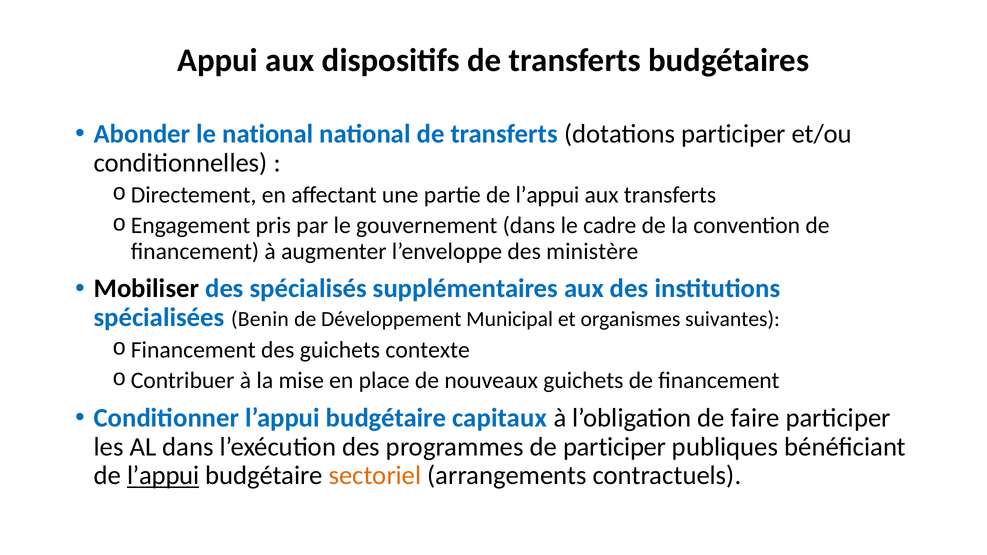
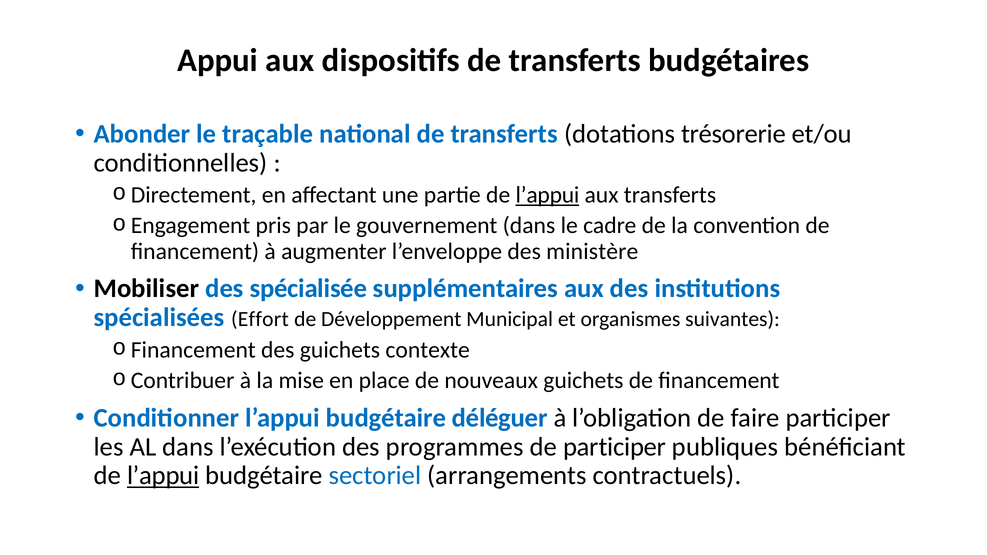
le national: national -> traçable
dotations participer: participer -> trésorerie
l’appui at (547, 195) underline: none -> present
spécialisés: spécialisés -> spécialisée
Benin: Benin -> Effort
capitaux: capitaux -> déléguer
sectoriel colour: orange -> blue
